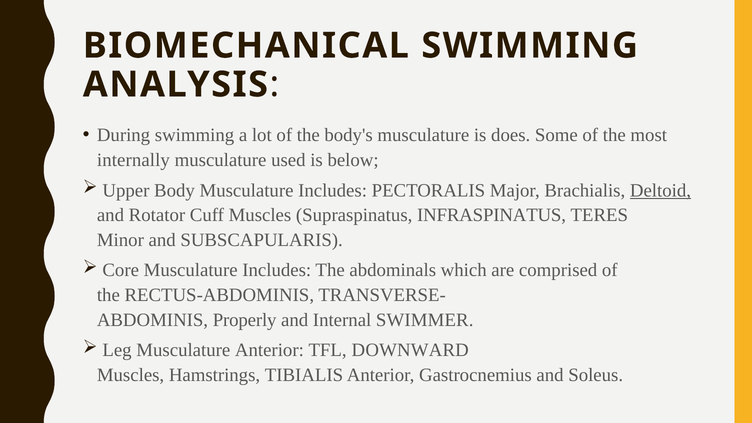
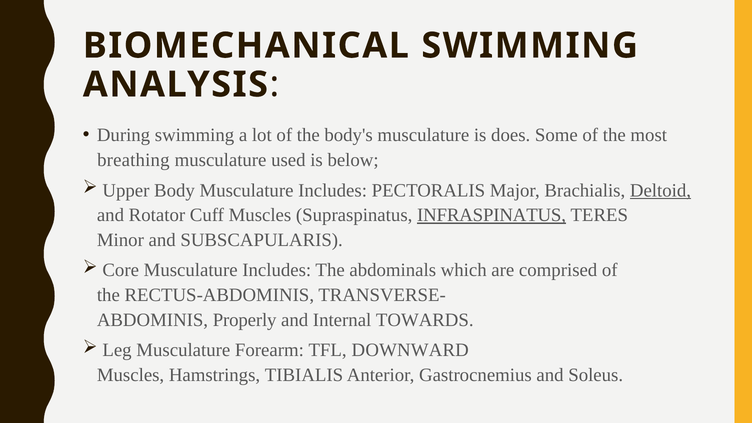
internally: internally -> breathing
INFRASPINATUS underline: none -> present
SWIMMER: SWIMMER -> TOWARDS
Musculature Anterior: Anterior -> Forearm
